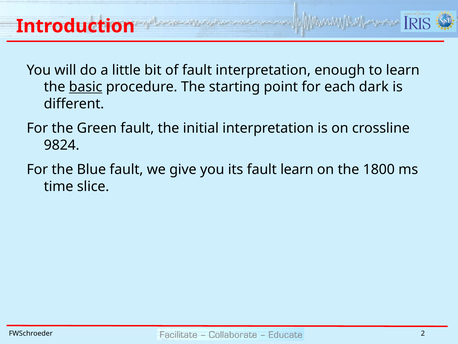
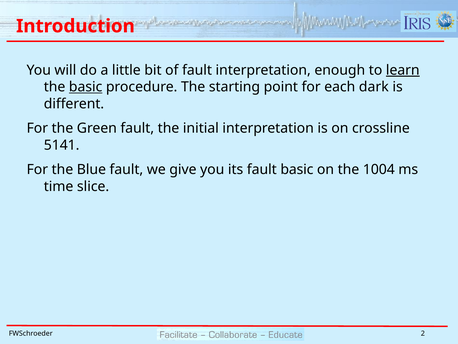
learn at (403, 70) underline: none -> present
9824: 9824 -> 5141
fault learn: learn -> basic
1800: 1800 -> 1004
